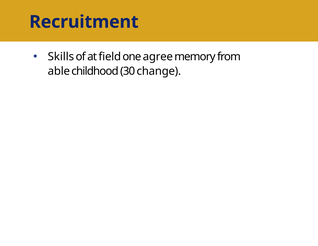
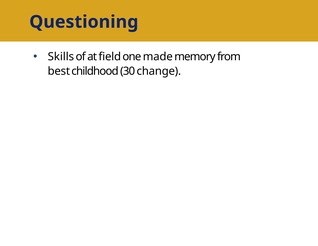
Recruitment: Recruitment -> Questioning
agree: agree -> made
able: able -> best
